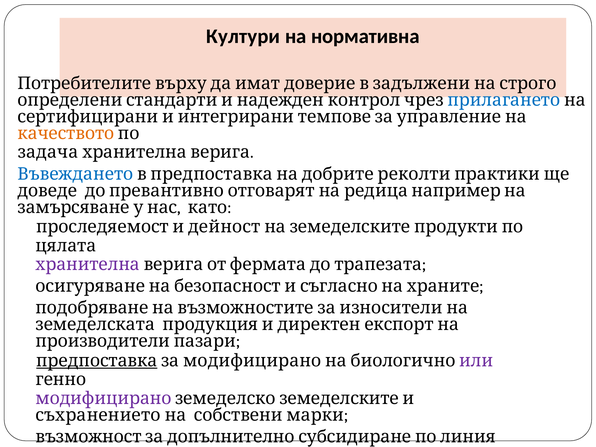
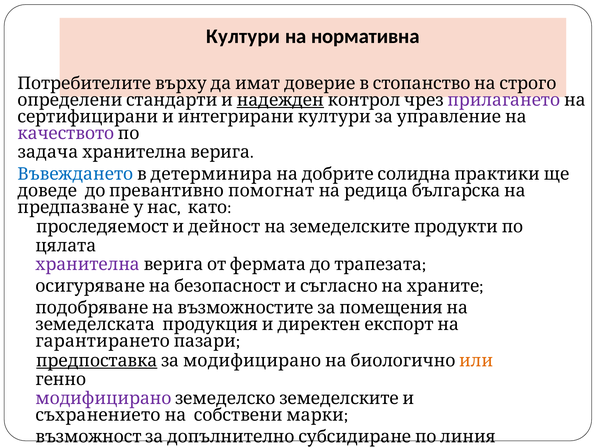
задължени: задължени -> стопанство
надежден underline: none -> present
прилагането colour: blue -> purple
интегрирани темпове: темпове -> култури
качеството colour: orange -> purple
в предпоставка: предпоставка -> детерминира
реколти: реколти -> солидна
отговарят: отговарят -> помогнат
например: например -> българска
замърсяване: замърсяване -> предпазване
износители: износители -> помещения
производители: производители -> гарантирането
или colour: purple -> orange
